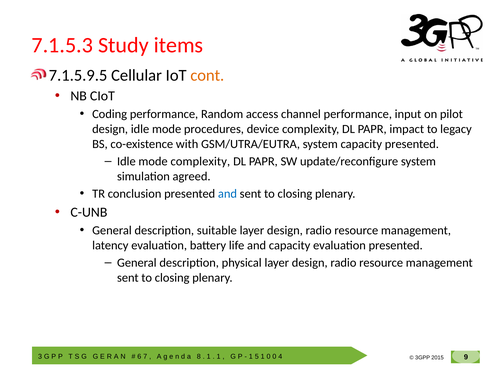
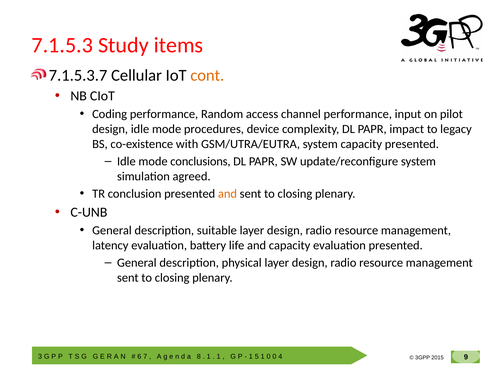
7.1.5.9.5: 7.1.5.9.5 -> 7.1.5.3.7
mode complexity: complexity -> conclusions
and at (227, 194) colour: blue -> orange
